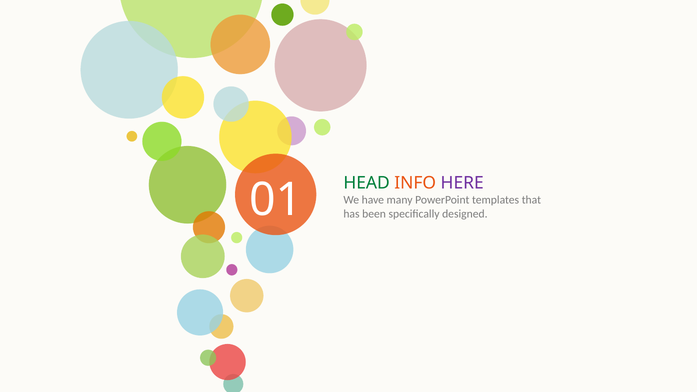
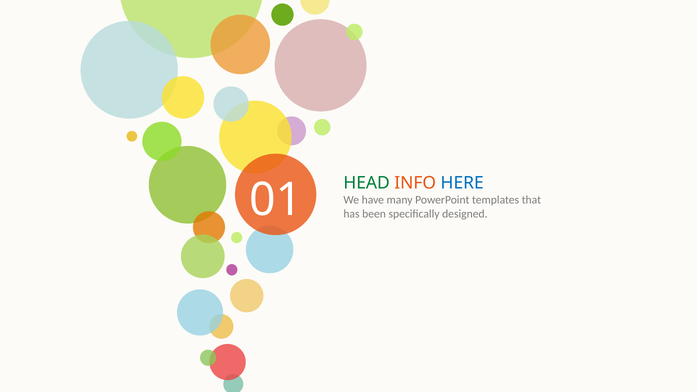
HERE colour: purple -> blue
